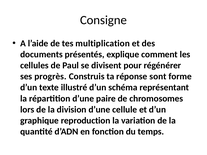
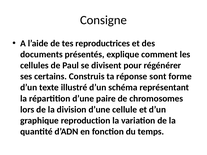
multiplication: multiplication -> reproductrices
progrès: progrès -> certains
